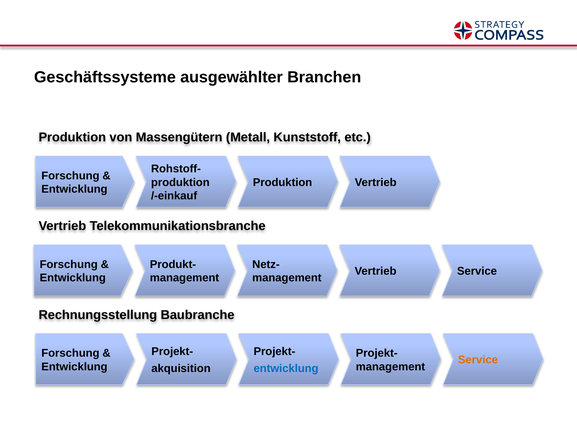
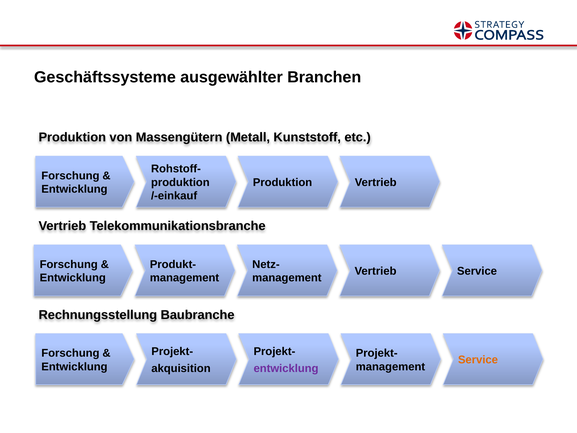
entwicklung at (286, 368) colour: blue -> purple
